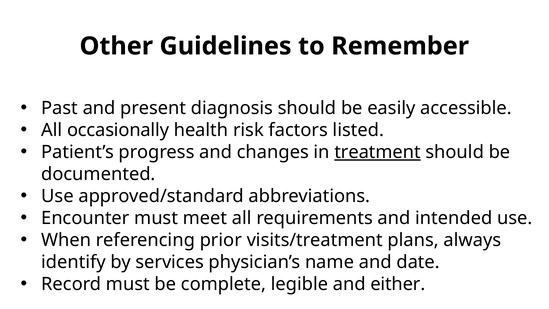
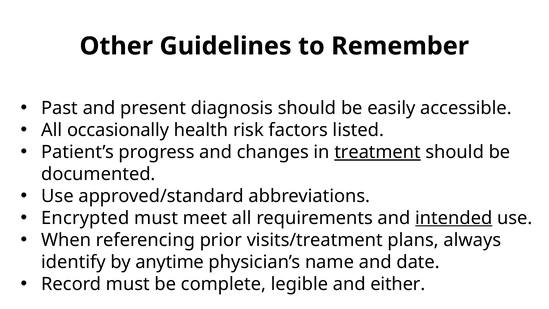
Encounter: Encounter -> Encrypted
intended underline: none -> present
services: services -> anytime
